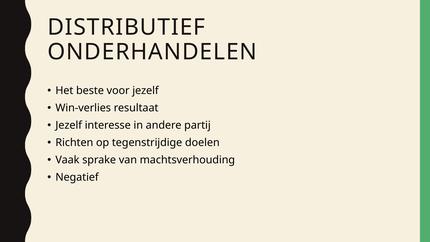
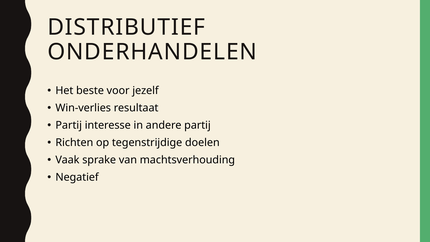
Jezelf at (69, 125): Jezelf -> Partij
